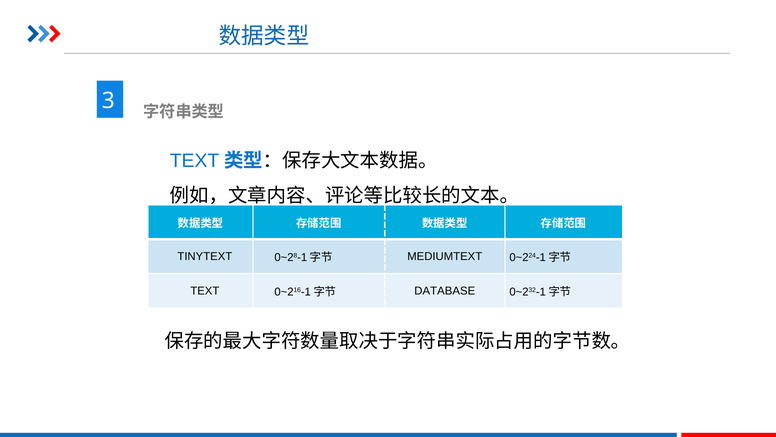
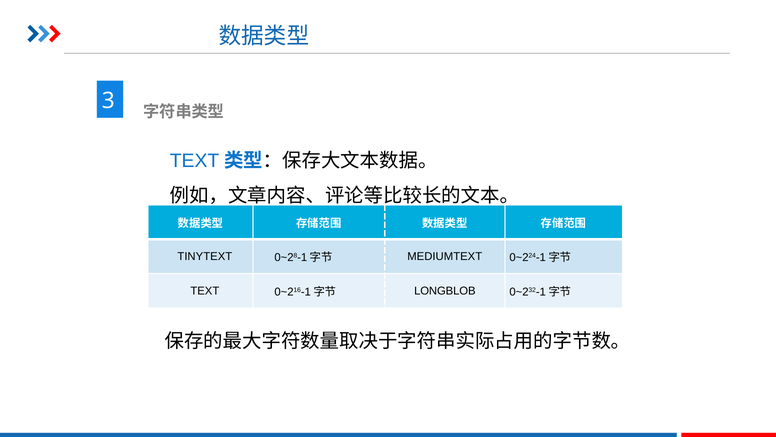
DATABASE: DATABASE -> LONGBLOB
